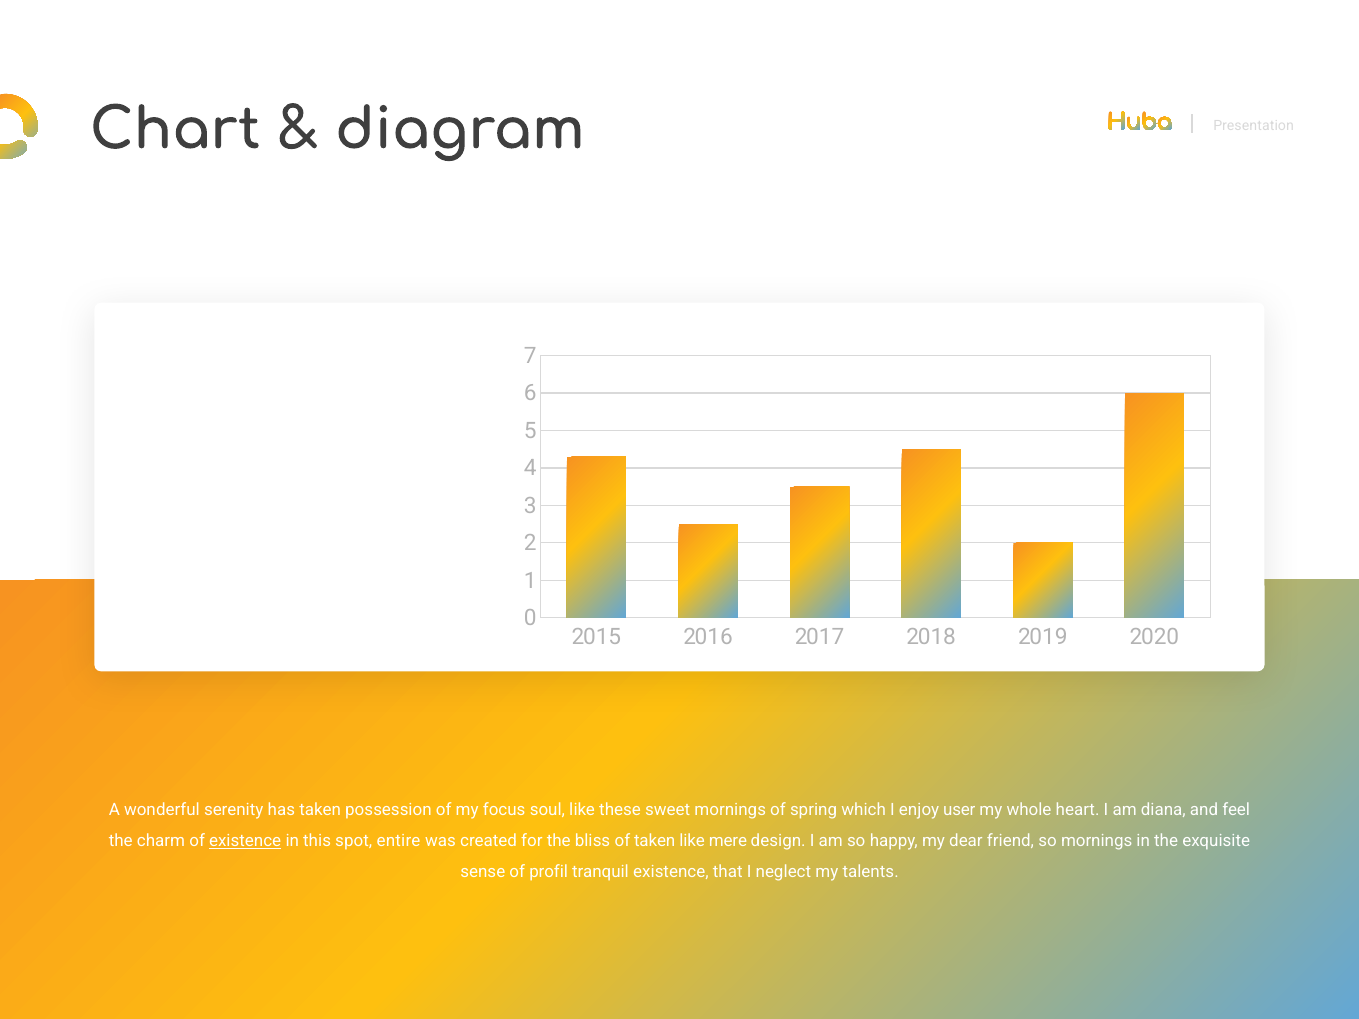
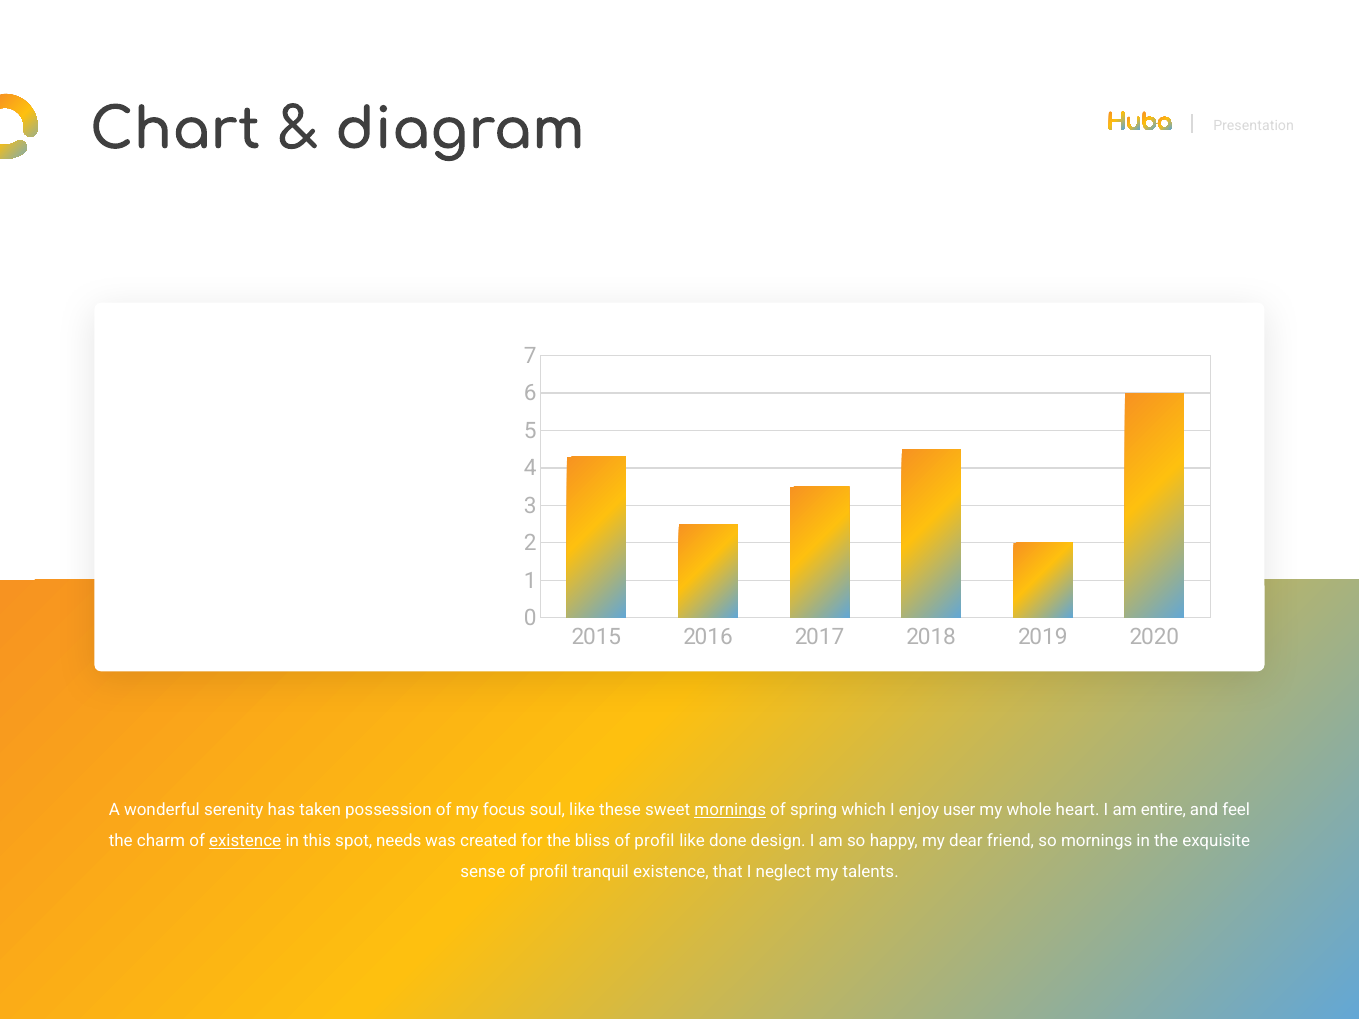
mornings at (730, 810) underline: none -> present
diana: diana -> entire
entire: entire -> needs
bliss of taken: taken -> profil
mere: mere -> done
